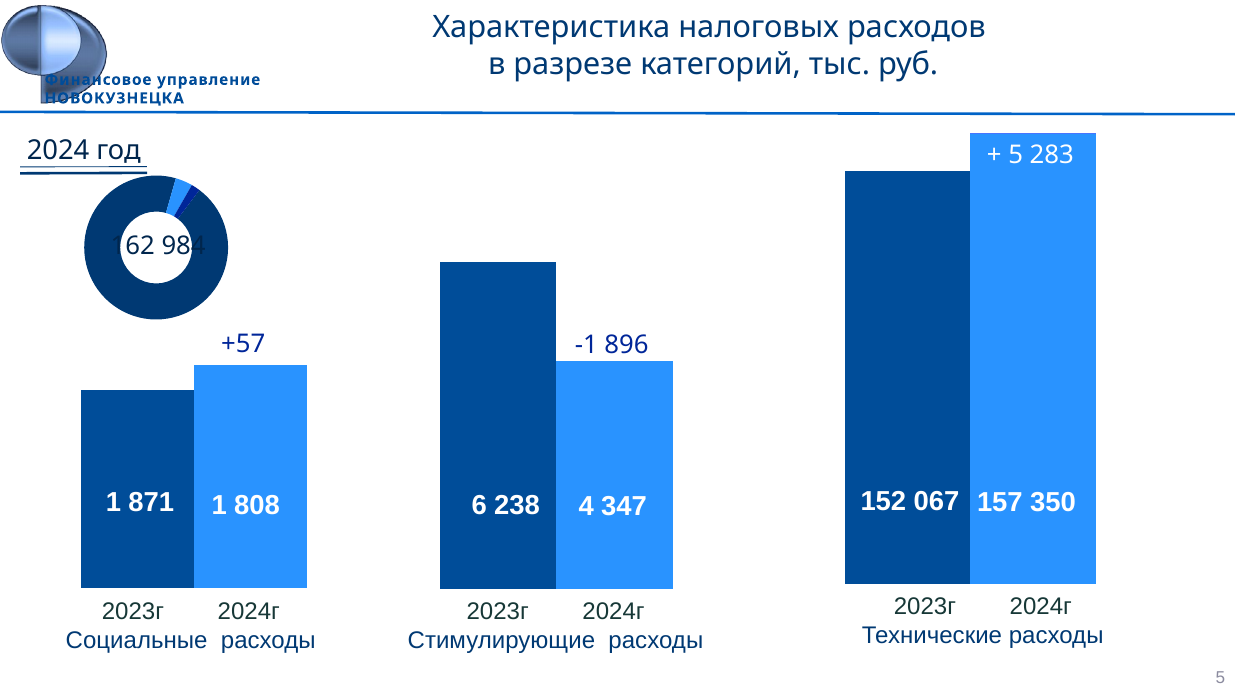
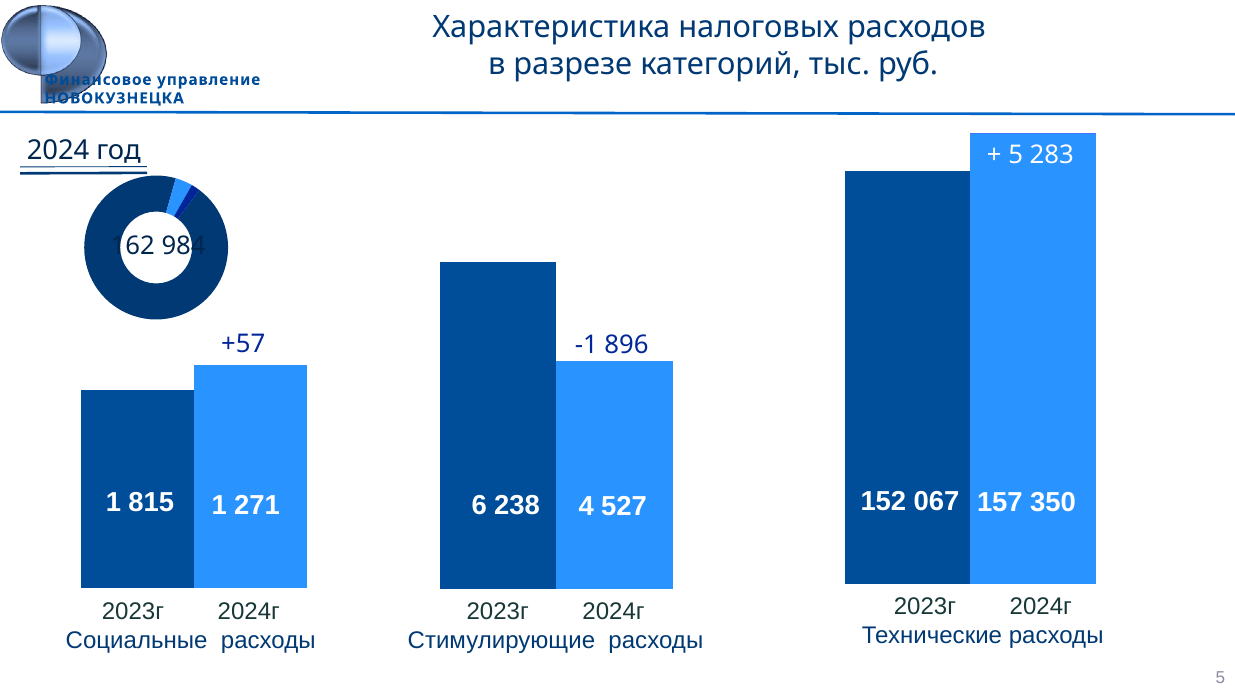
871: 871 -> 815
808: 808 -> 271
347: 347 -> 527
